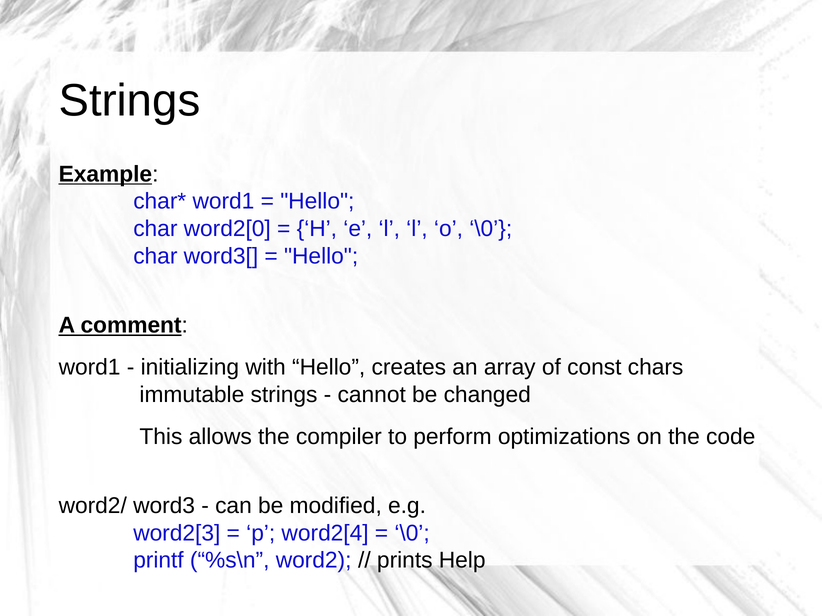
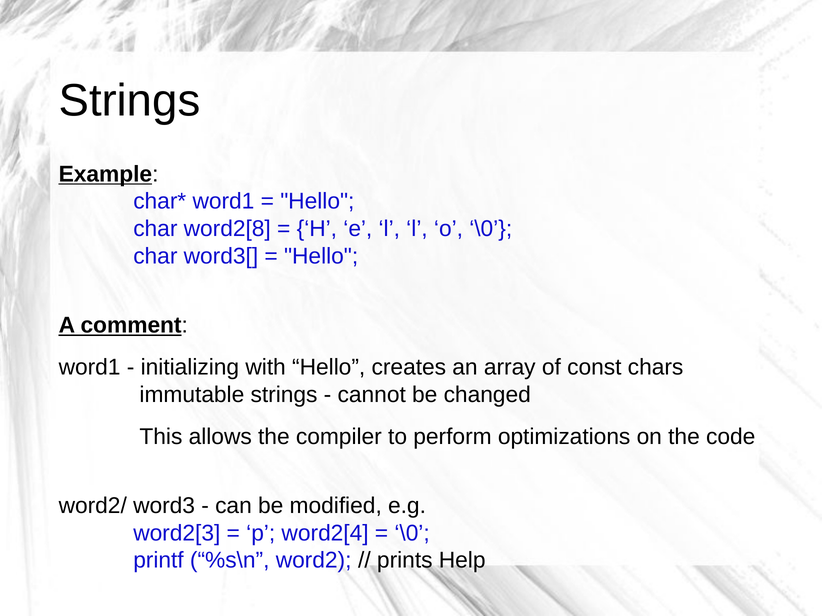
word2[0: word2[0 -> word2[8
